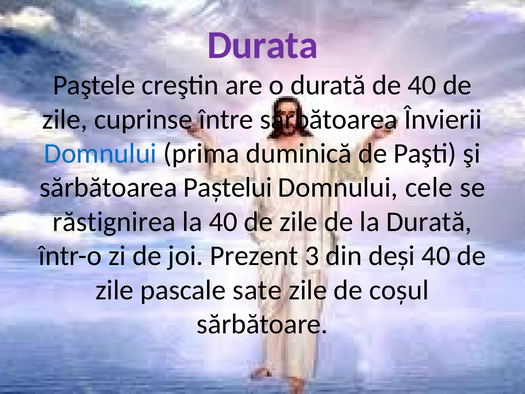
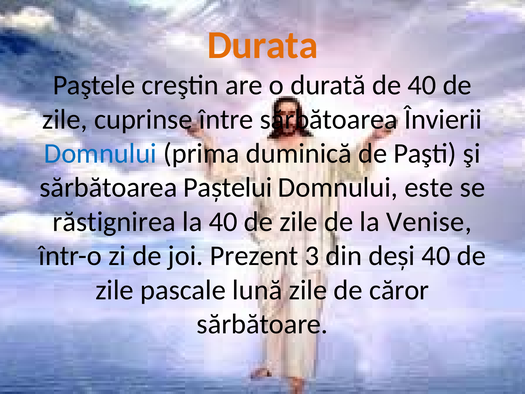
Durata colour: purple -> orange
cele: cele -> este
la Durată: Durată -> Venise
sate: sate -> lună
coşul: coşul -> căror
